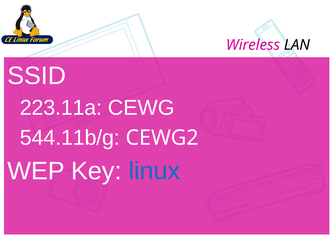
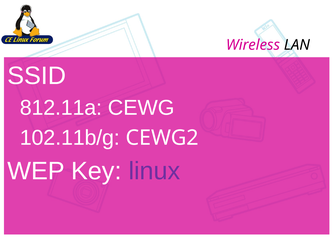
223.11a: 223.11a -> 812.11a
544.11b/g: 544.11b/g -> 102.11b/g
linux colour: blue -> purple
